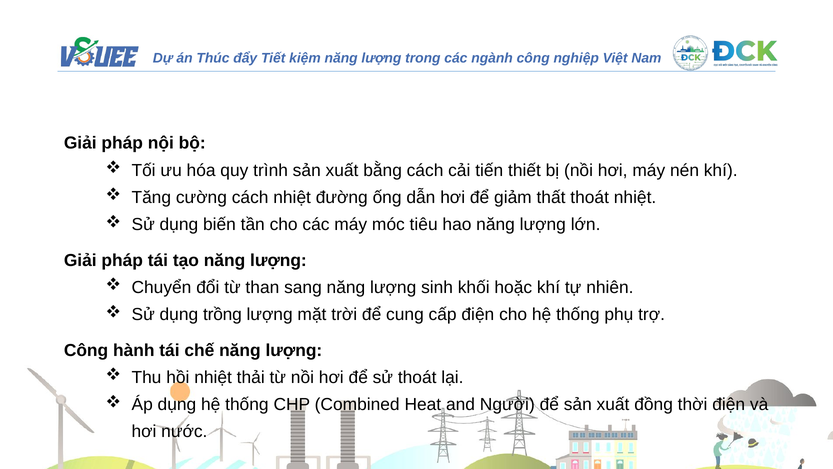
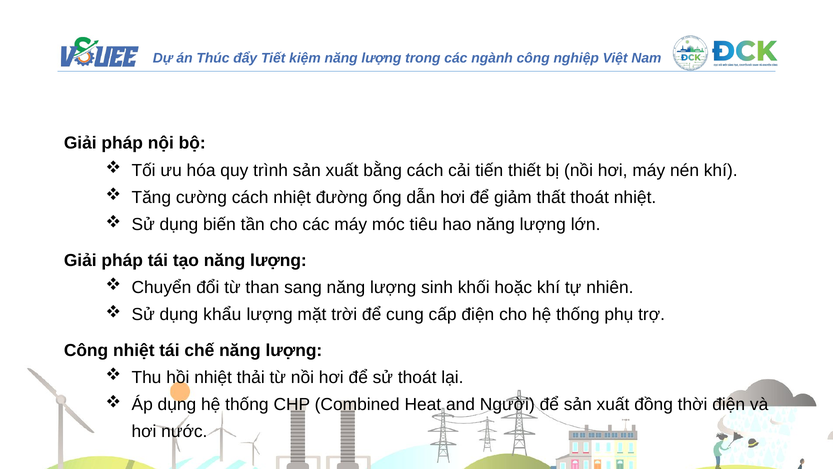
trồng: trồng -> khẩu
Công hành: hành -> nhiệt
